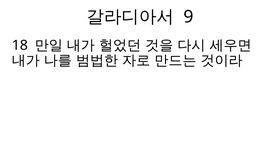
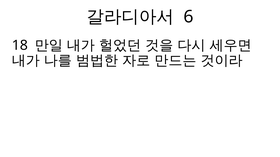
9: 9 -> 6
